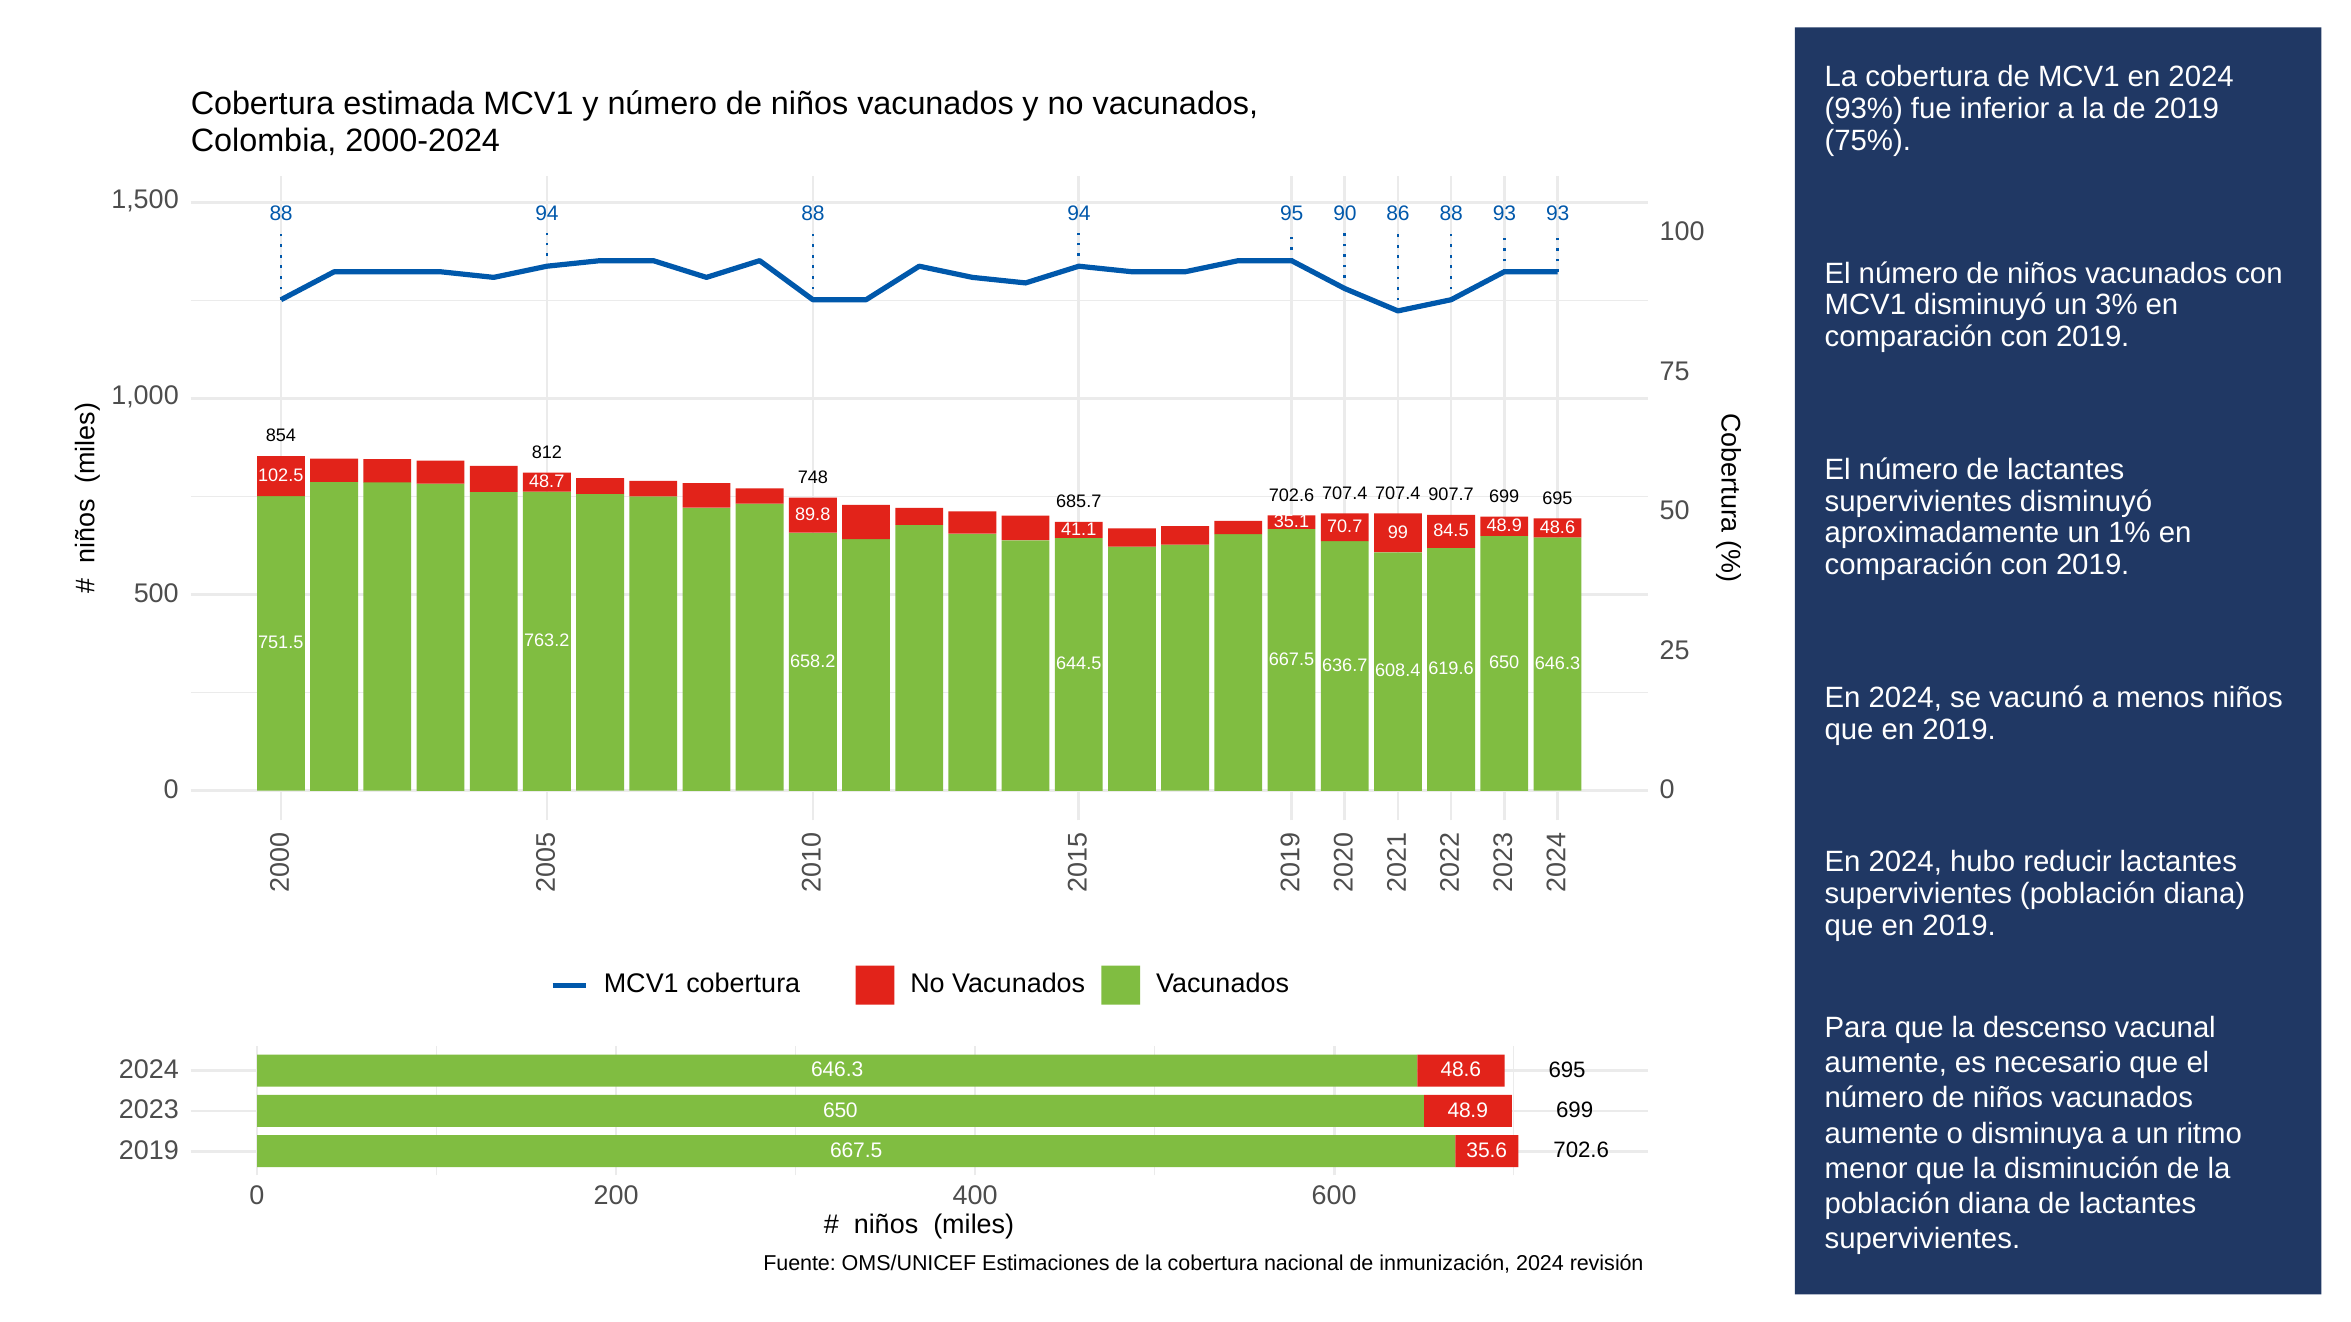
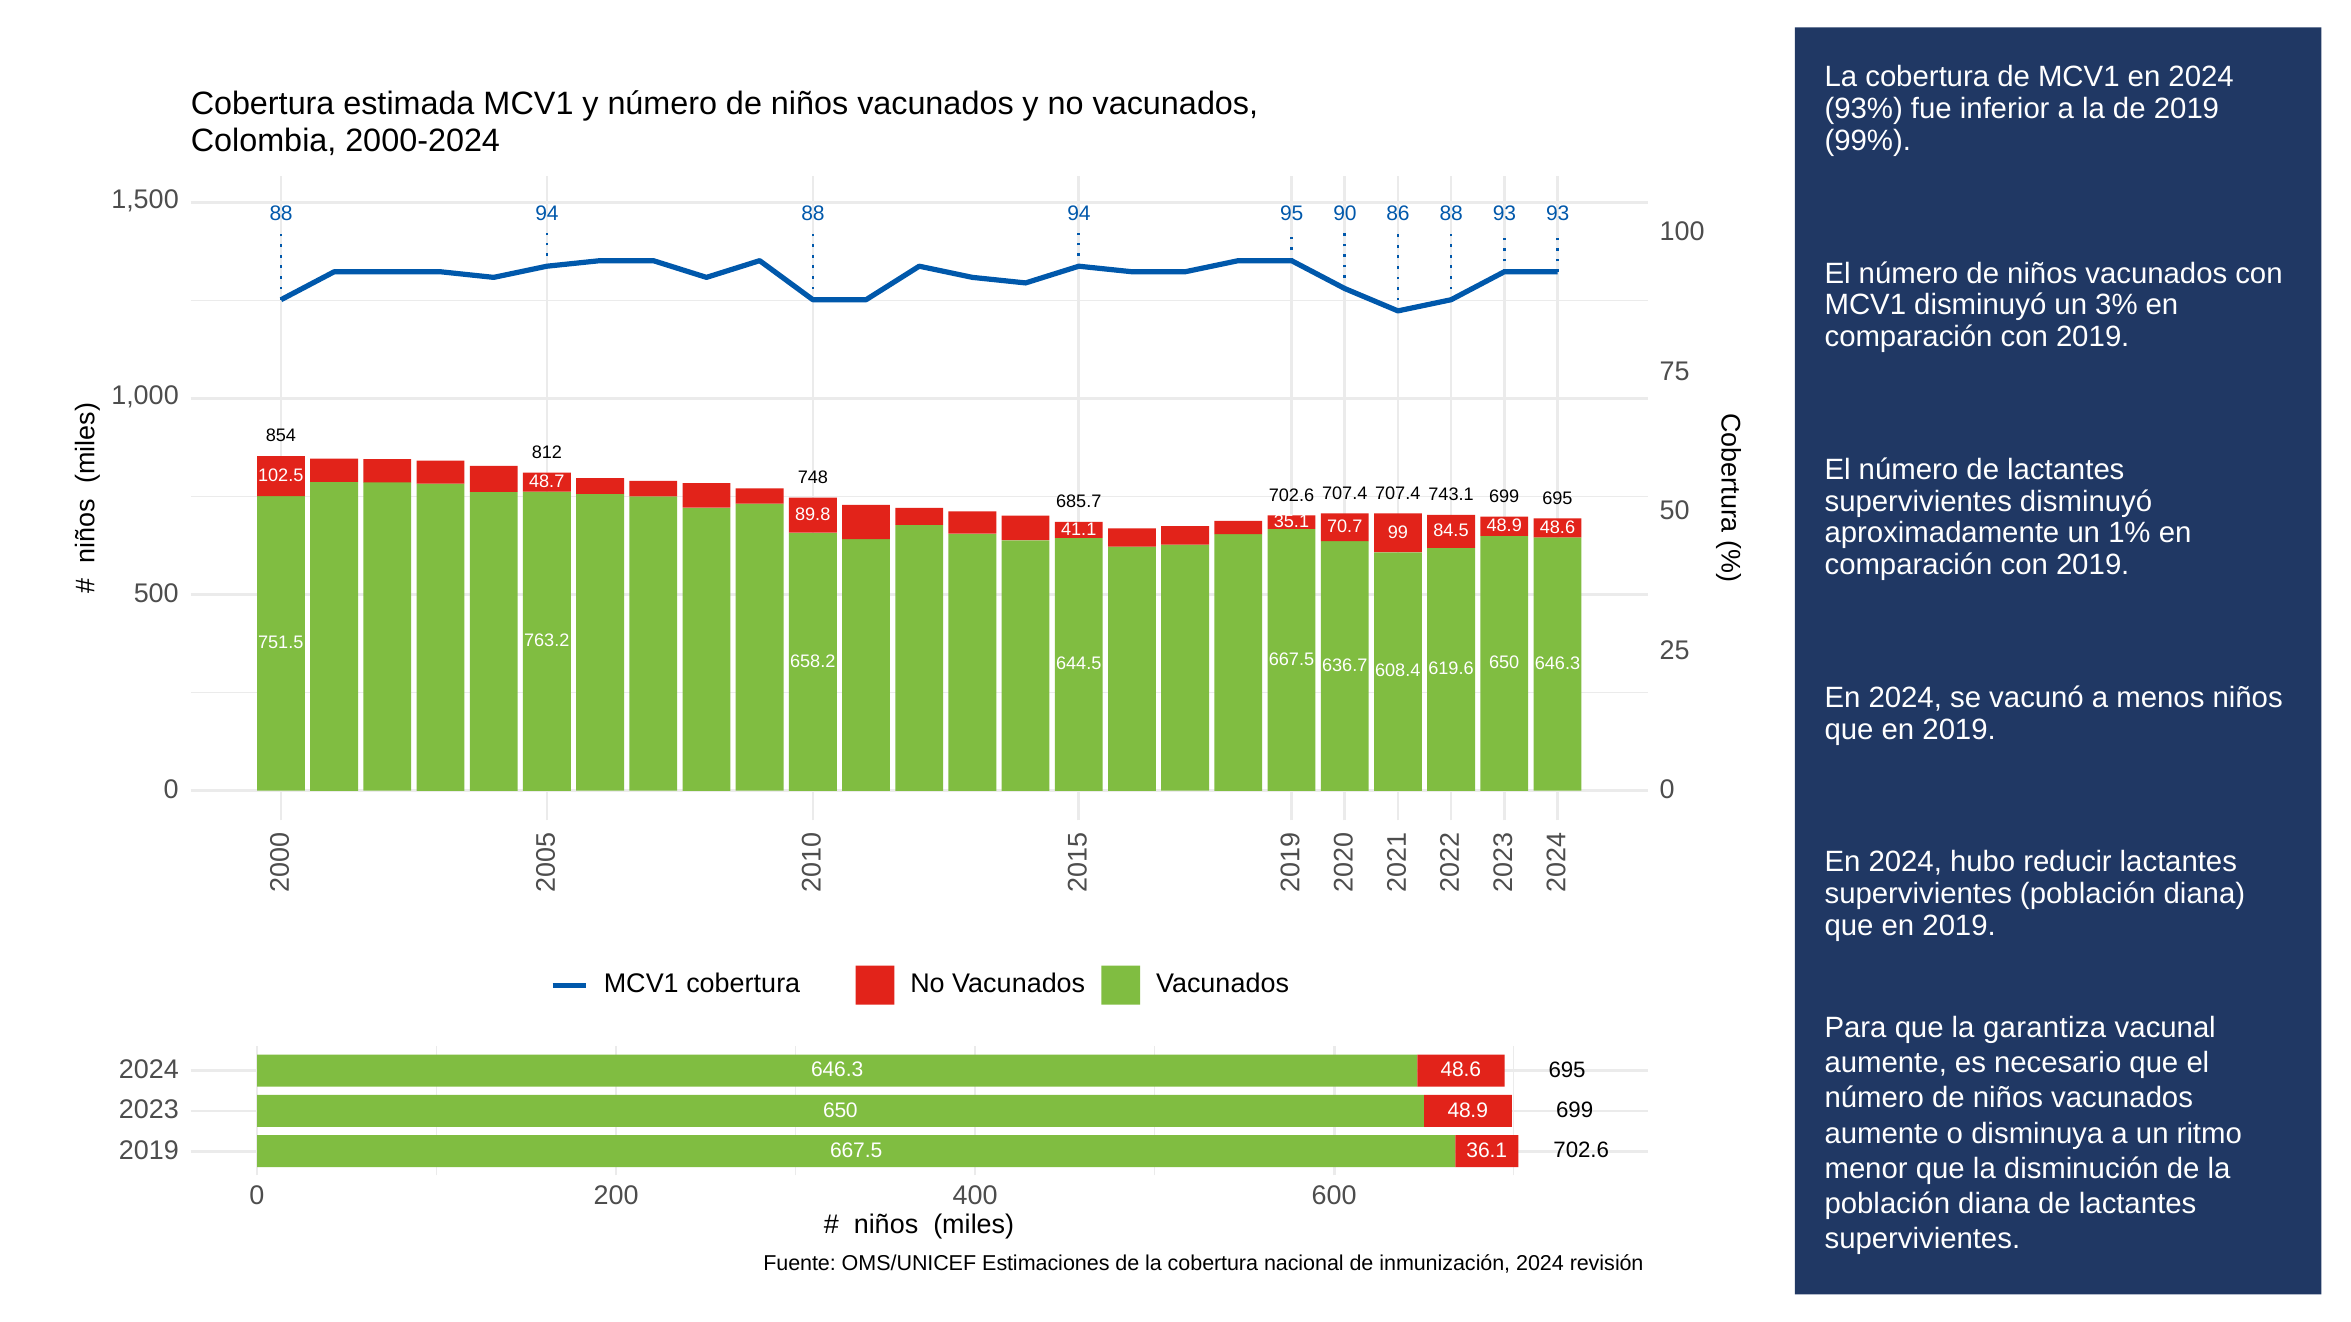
75%: 75% -> 99%
907.7: 907.7 -> 743.1
descenso: descenso -> garantiza
35.6: 35.6 -> 36.1
